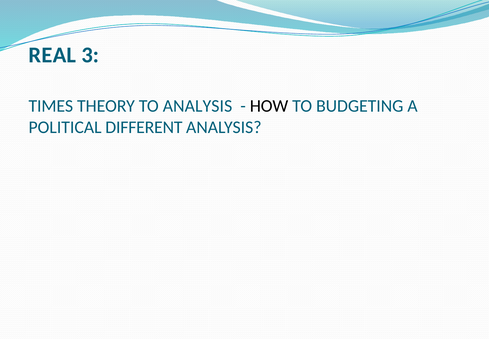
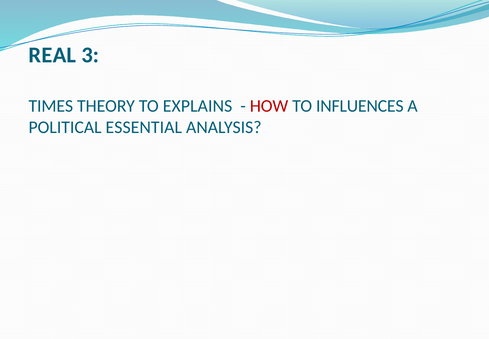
TO ANALYSIS: ANALYSIS -> EXPLAINS
HOW colour: black -> red
BUDGETING: BUDGETING -> INFLUENCES
DIFFERENT: DIFFERENT -> ESSENTIAL
